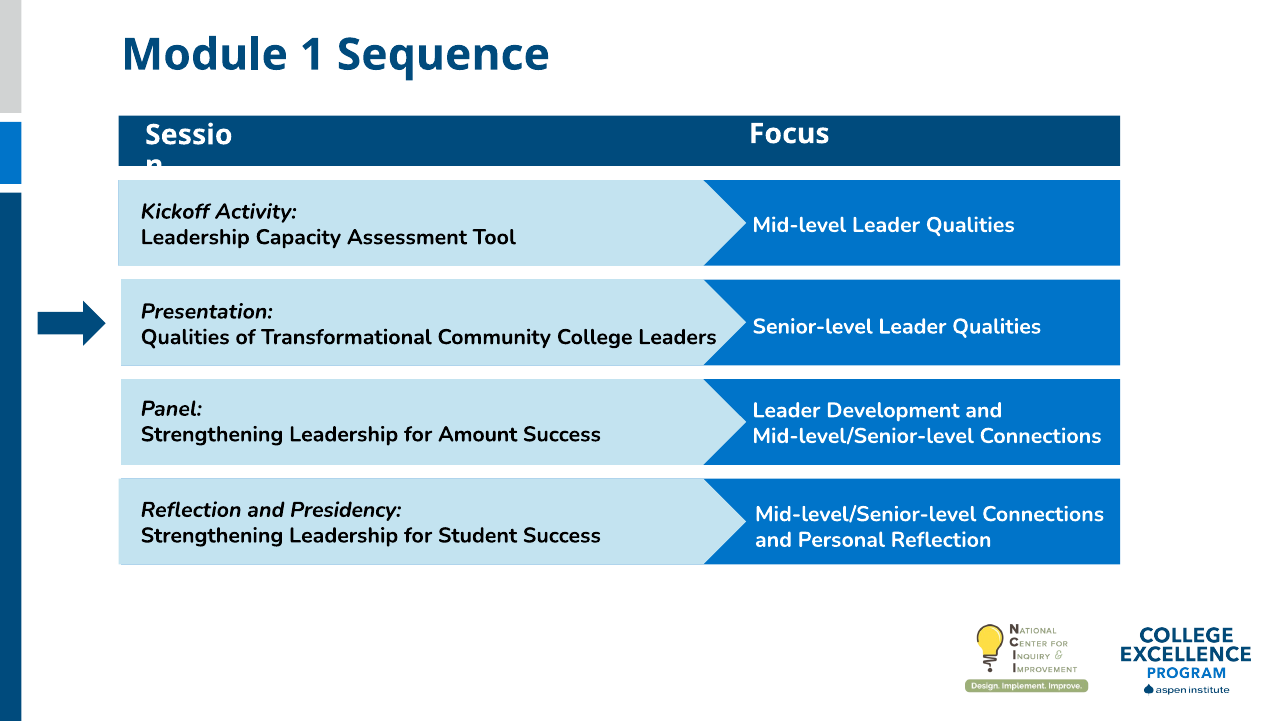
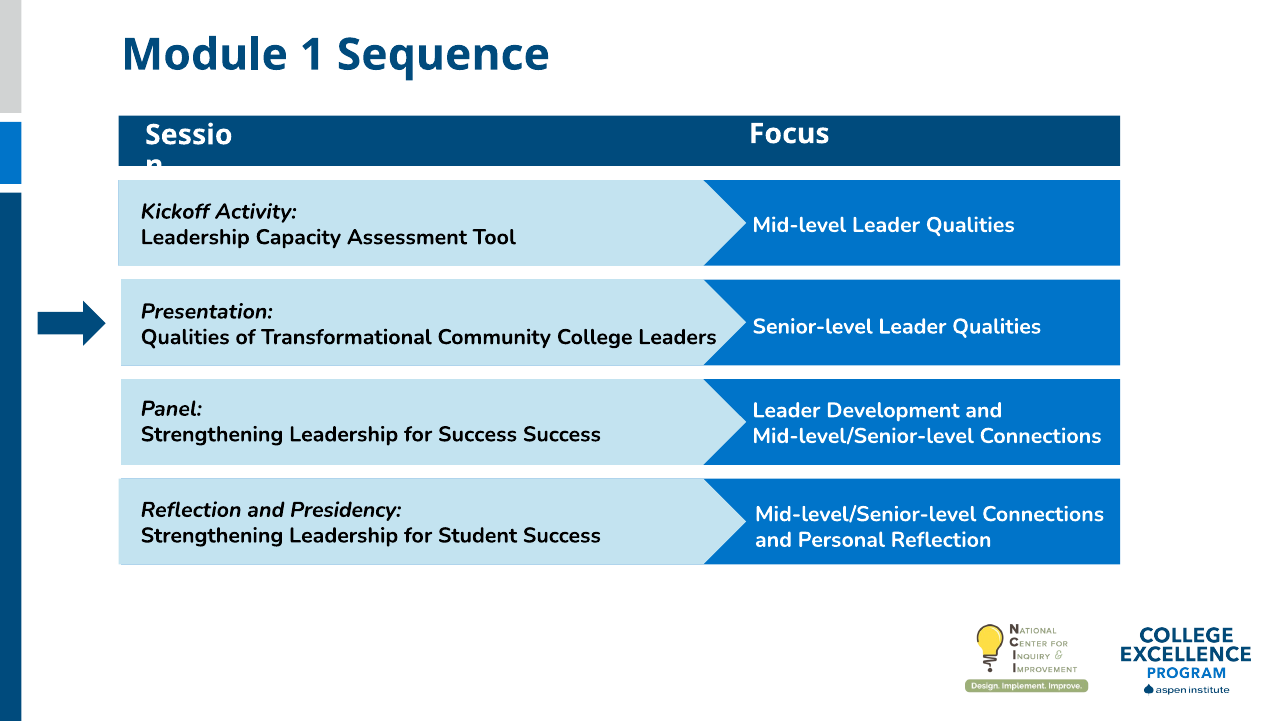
for Amount: Amount -> Success
